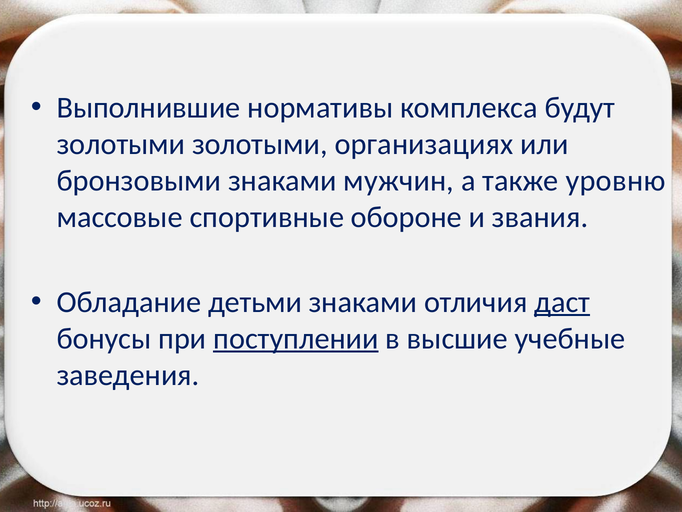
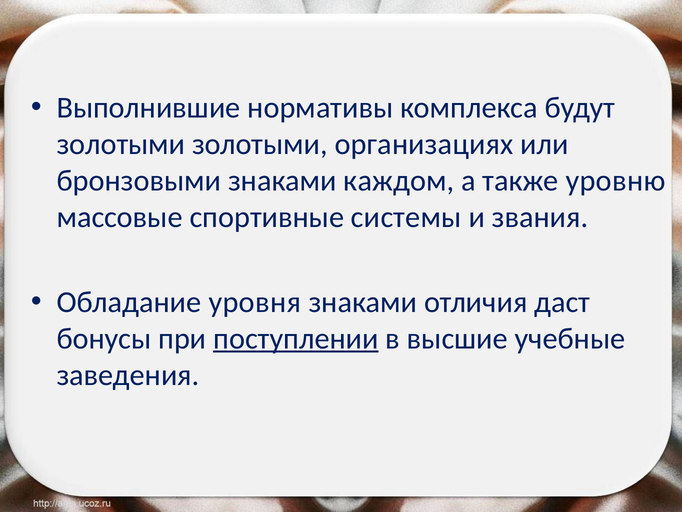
мужчин: мужчин -> каждом
обороне: обороне -> системы
детьми: детьми -> уровня
даст underline: present -> none
